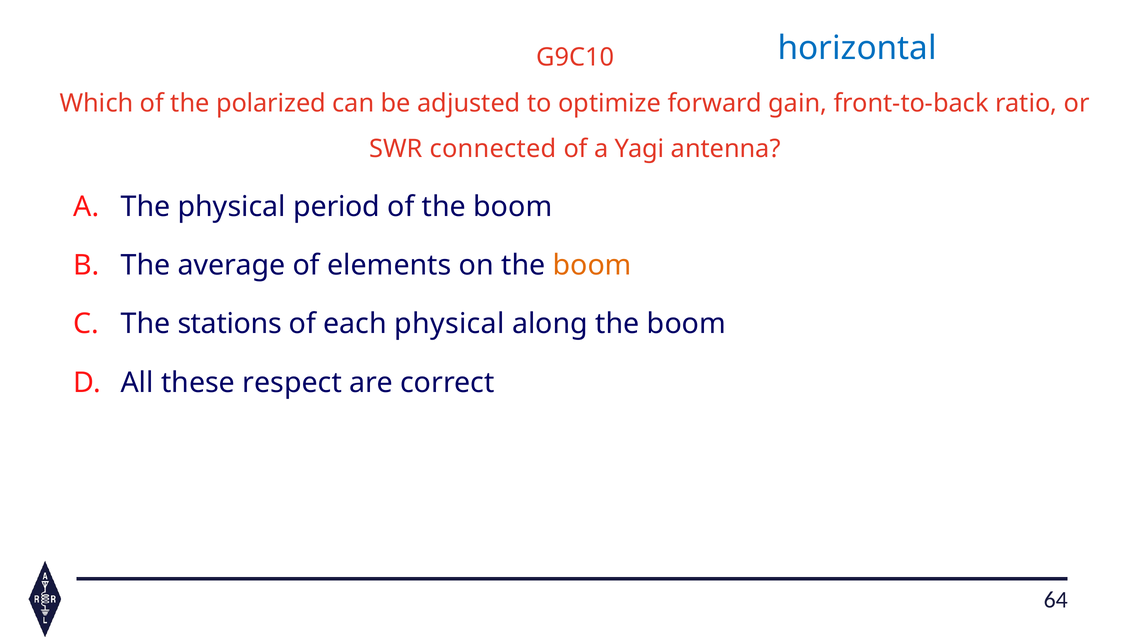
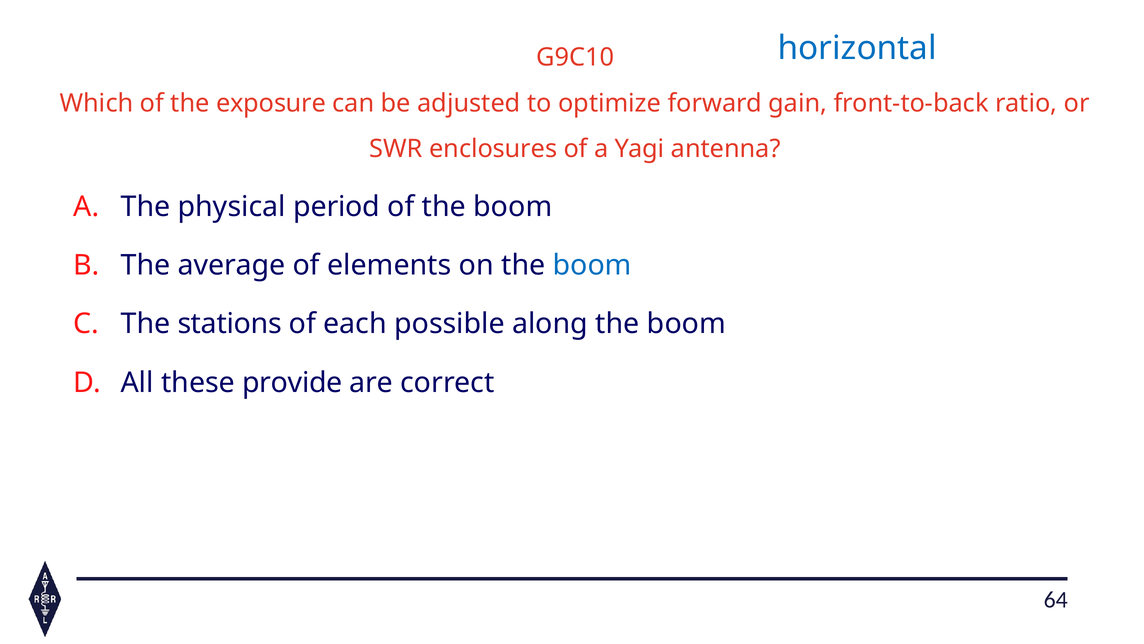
polarized: polarized -> exposure
connected: connected -> enclosures
boom at (592, 265) colour: orange -> blue
each physical: physical -> possible
respect: respect -> provide
